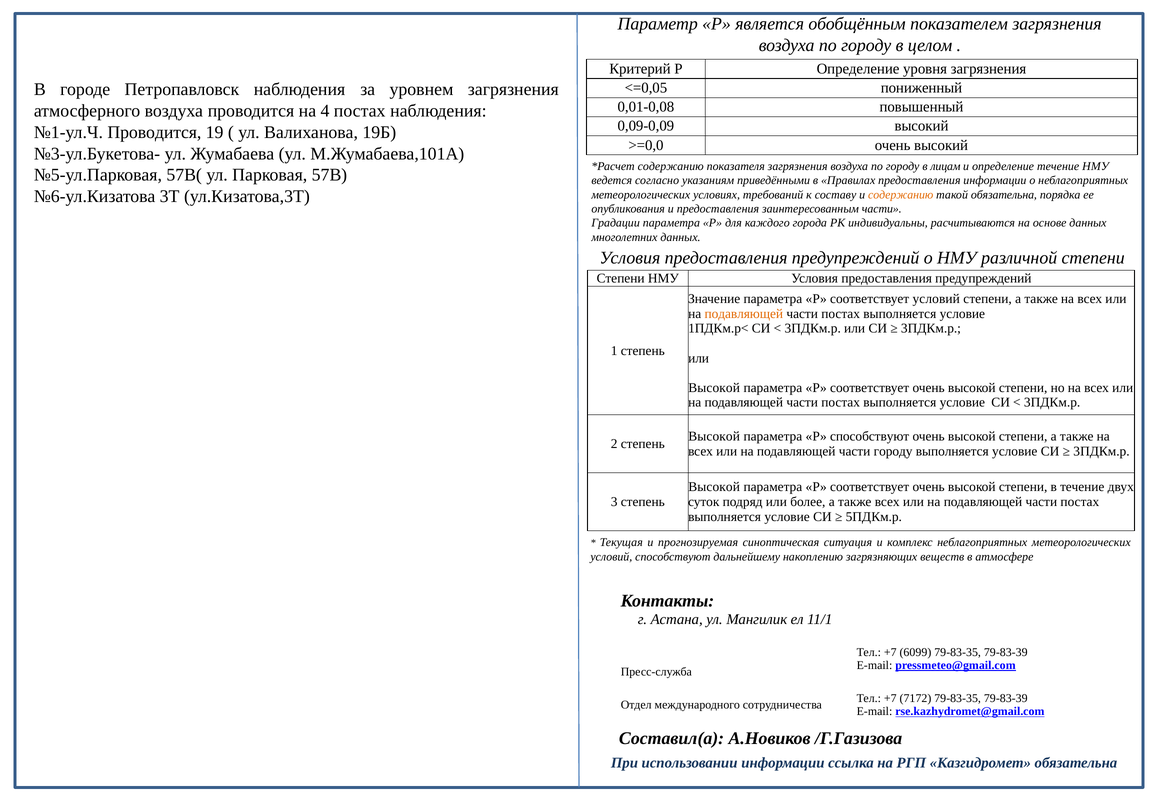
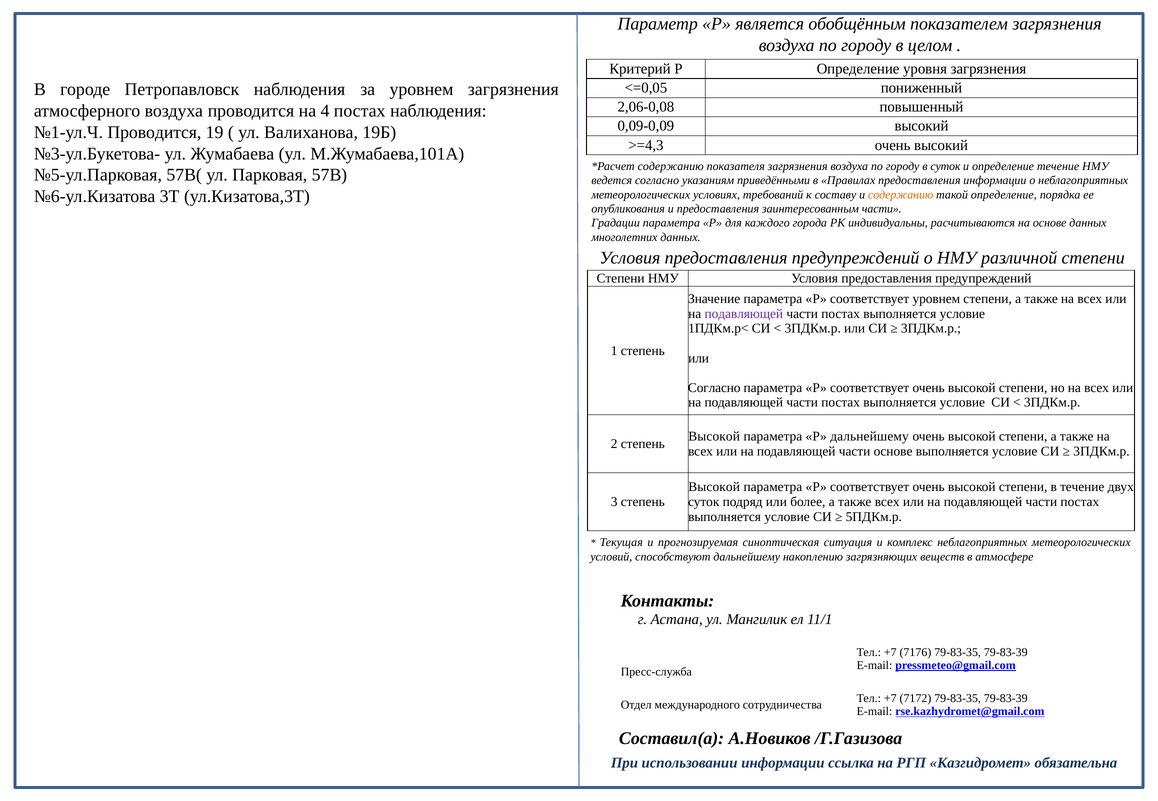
0,01-0,08: 0,01-0,08 -> 2,06-0,08
>=0,0: >=0,0 -> >=4,3
в лицам: лицам -> суток
такой обязательна: обязательна -> определение
соответствует условий: условий -> уровнем
подавляющей at (744, 314) colour: orange -> purple
Высокой at (714, 388): Высокой -> Согласно
Р способствуют: способствуют -> дальнейшему
части городу: городу -> основе
6099: 6099 -> 7176
